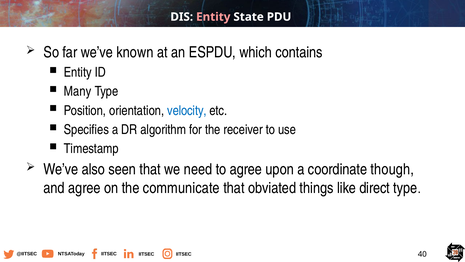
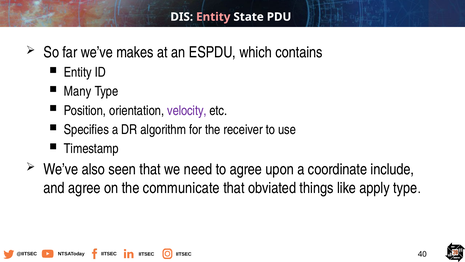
known: known -> makes
velocity colour: blue -> purple
though: though -> include
direct: direct -> apply
